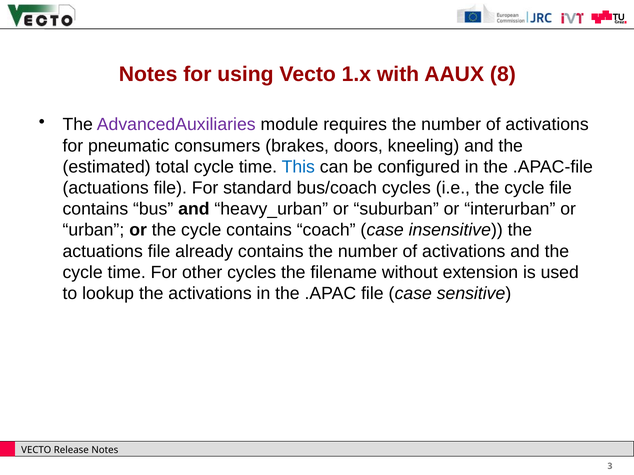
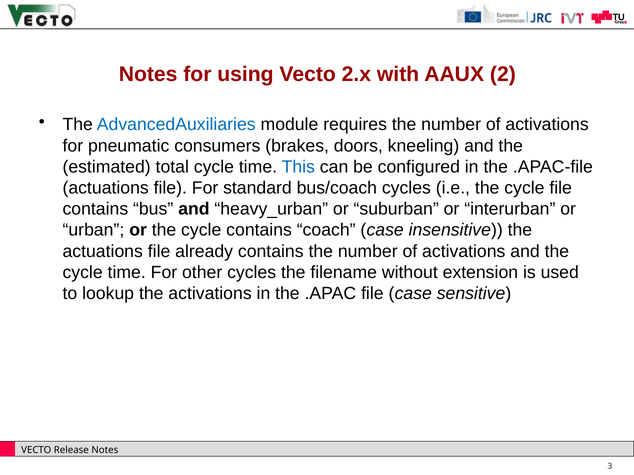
1.x: 1.x -> 2.x
8: 8 -> 2
AdvancedAuxiliaries colour: purple -> blue
